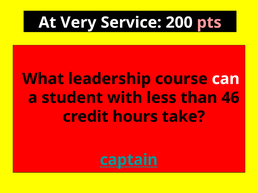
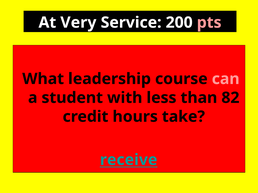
can colour: white -> pink
46: 46 -> 82
captain: captain -> receive
